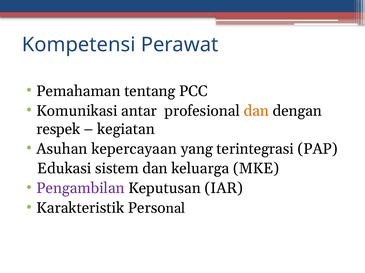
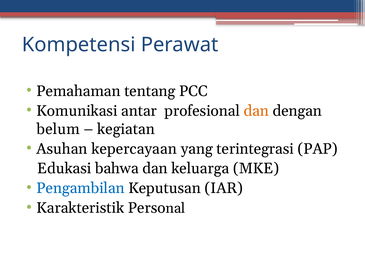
respek: respek -> belum
sistem: sistem -> bahwa
Pengambilan colour: purple -> blue
